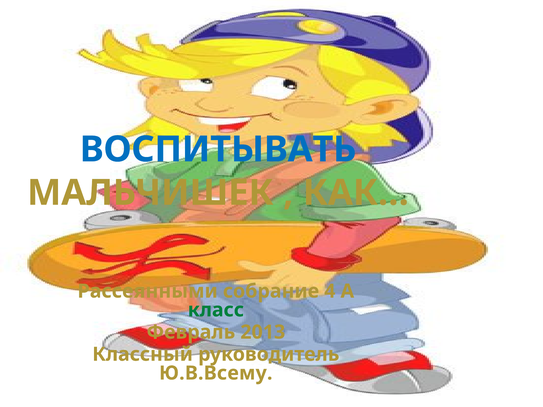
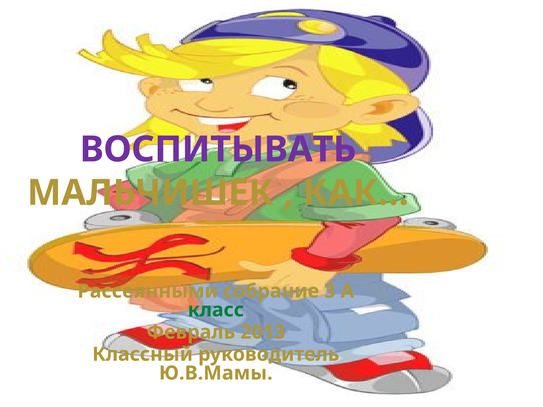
ВОСПИТЫВАТЬ colour: blue -> purple
4: 4 -> 3
Ю.В.Всему: Ю.В.Всему -> Ю.В.Мамы
